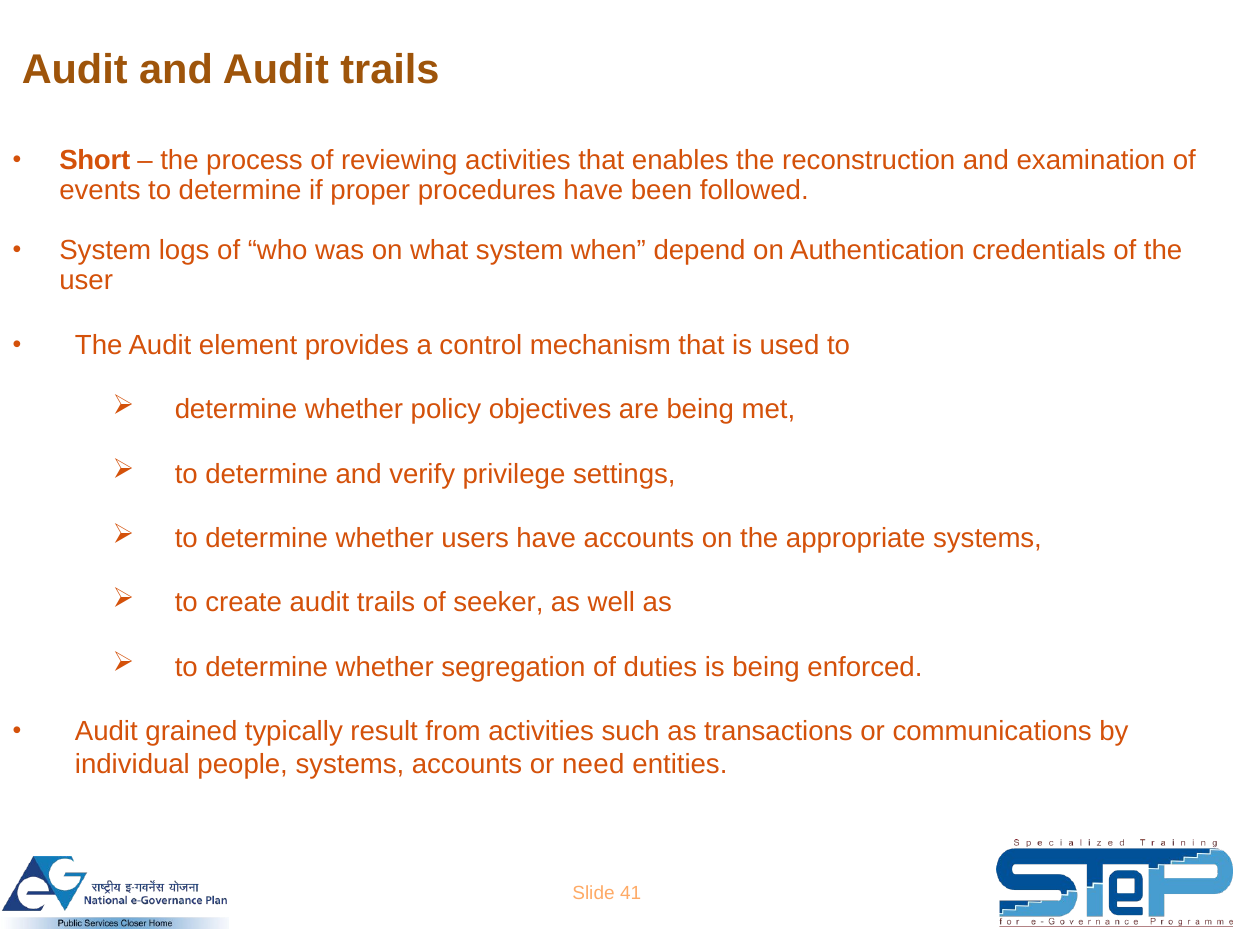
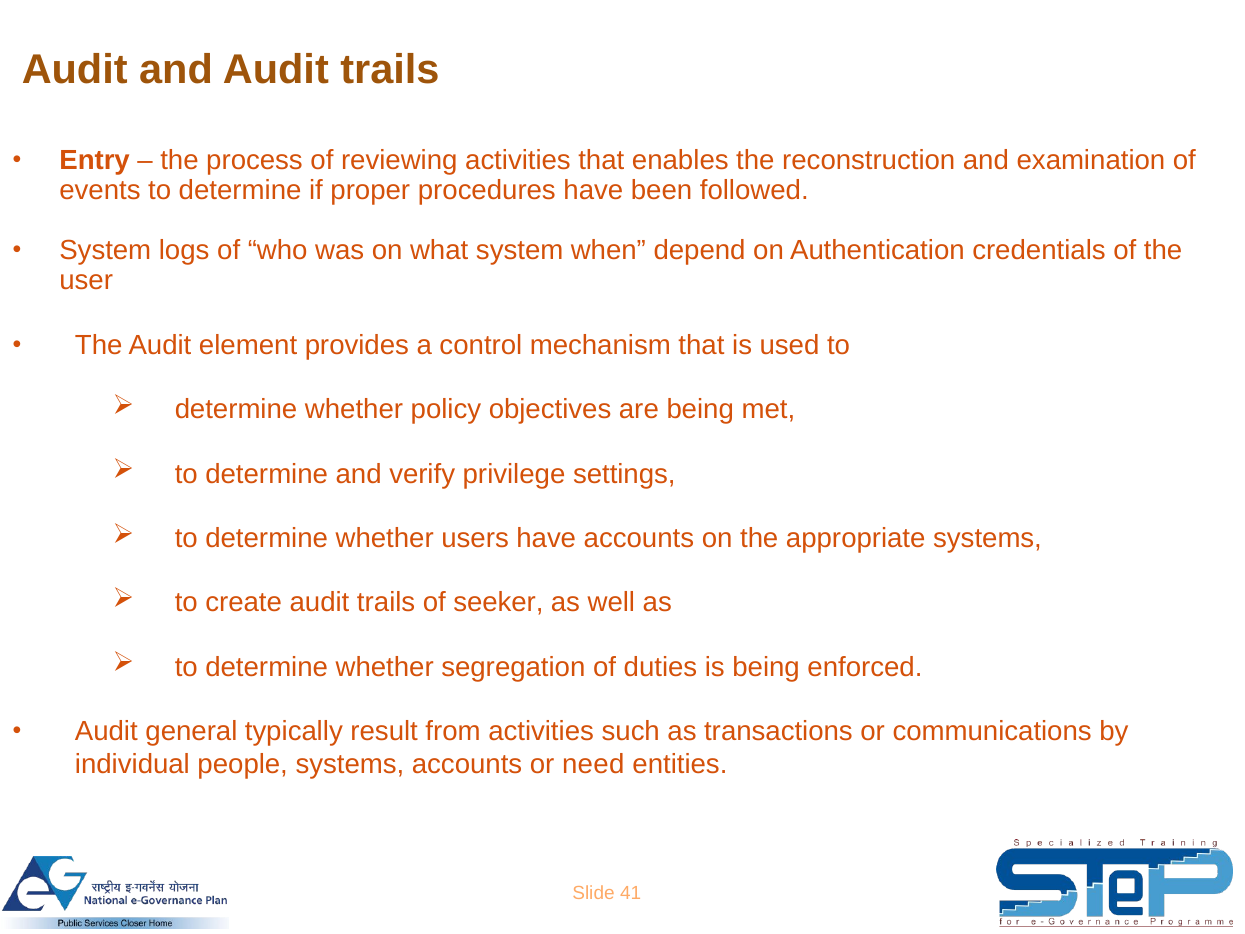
Short: Short -> Entry
grained: grained -> general
